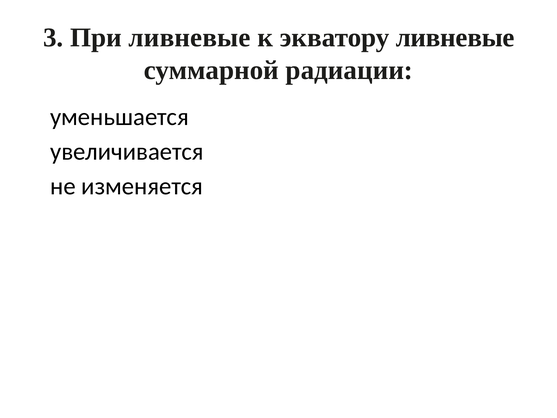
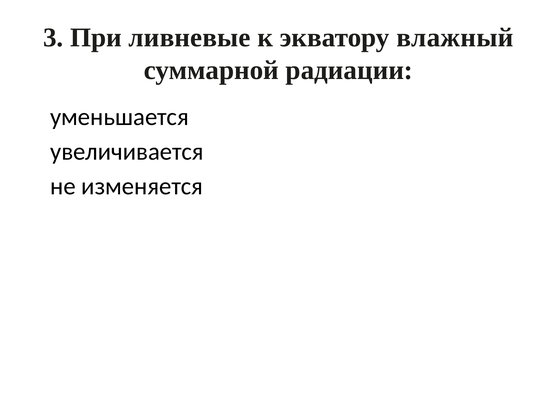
экватору ливневые: ливневые -> влажный
